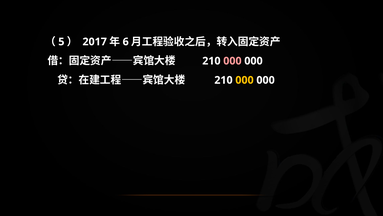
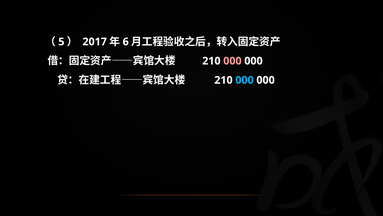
000 at (244, 80) colour: yellow -> light blue
